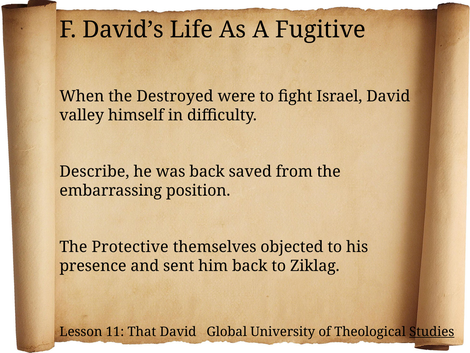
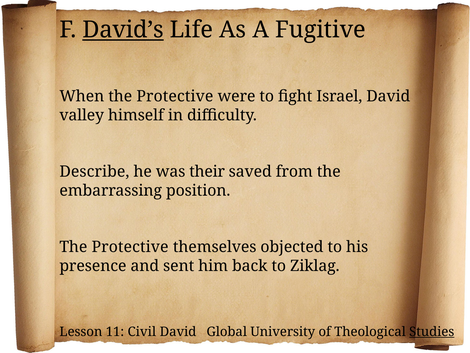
David’s underline: none -> present
When the Destroyed: Destroyed -> Protective
was back: back -> their
That: That -> Civil
